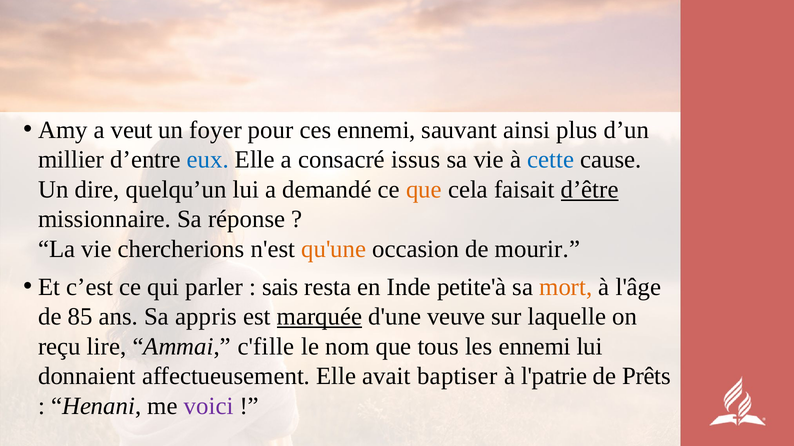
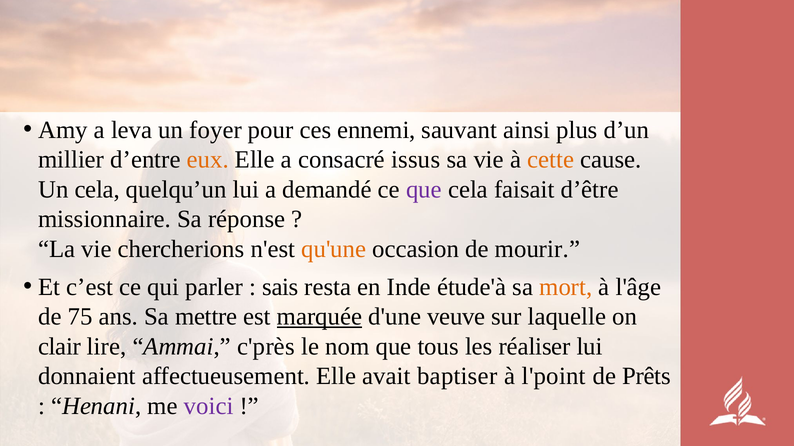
veut: veut -> leva
eux colour: blue -> orange
cette colour: blue -> orange
Un dire: dire -> cela
que at (424, 190) colour: orange -> purple
d’être underline: present -> none
petite'à: petite'à -> étude'à
85: 85 -> 75
appris: appris -> mettre
reçu: reçu -> clair
c'fille: c'fille -> c'près
les ennemi: ennemi -> réaliser
l'patrie: l'patrie -> l'point
